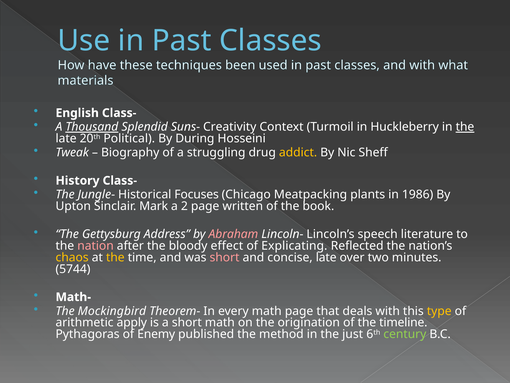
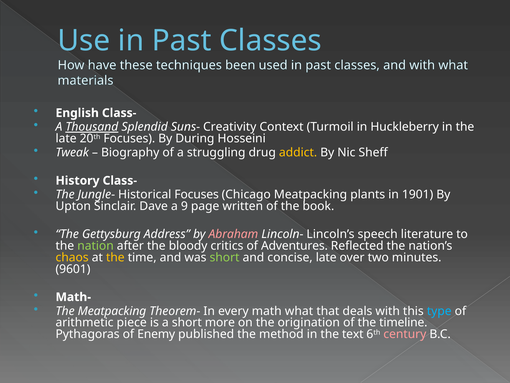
the at (465, 127) underline: present -> none
20th Political: Political -> Focuses
1986: 1986 -> 1901
Mark: Mark -> Dave
2: 2 -> 9
nation colour: pink -> light green
effect: effect -> critics
Explicating: Explicating -> Adventures
short at (225, 257) colour: pink -> light green
5744: 5744 -> 9601
The Mockingbird: Mockingbird -> Meatpacking
math page: page -> what
type colour: yellow -> light blue
apply: apply -> piece
short math: math -> more
just: just -> text
century colour: light green -> pink
